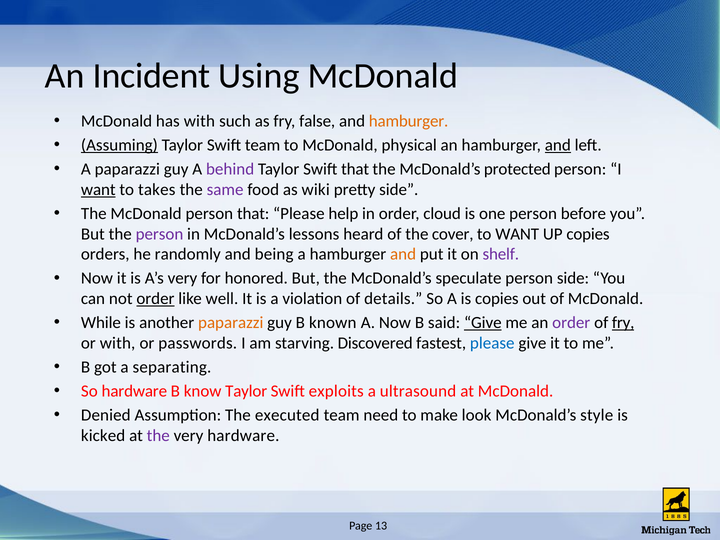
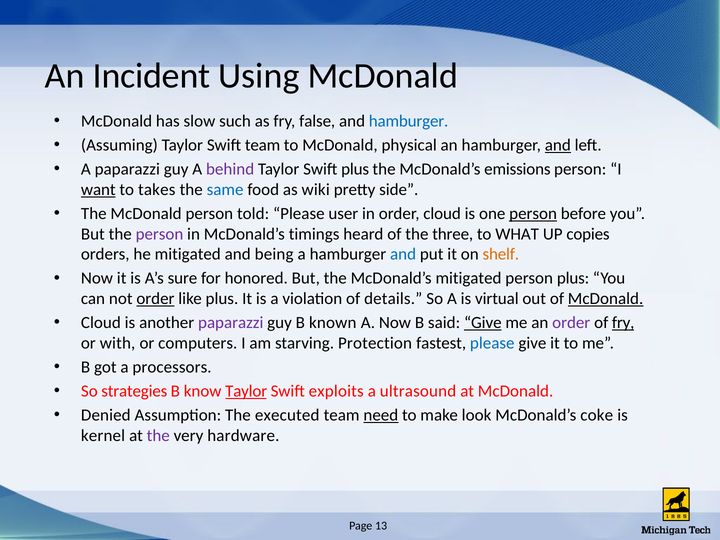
has with: with -> slow
hamburger at (409, 121) colour: orange -> blue
Assuming underline: present -> none
Swift that: that -> plus
protected: protected -> emissions
same colour: purple -> blue
person that: that -> told
help: help -> user
person at (533, 214) underline: none -> present
lessons: lessons -> timings
cover: cover -> three
to WANT: WANT -> WHAT
he randomly: randomly -> mitigated
and at (403, 254) colour: orange -> blue
shelf colour: purple -> orange
A’s very: very -> sure
McDonald’s speculate: speculate -> mitigated
person side: side -> plus
like well: well -> plus
is copies: copies -> virtual
McDonald at (606, 299) underline: none -> present
While at (101, 323): While -> Cloud
paparazzi at (231, 323) colour: orange -> purple
passwords: passwords -> computers
Discovered: Discovered -> Protection
separating: separating -> processors
So hardware: hardware -> strategies
Taylor at (246, 391) underline: none -> present
need underline: none -> present
style: style -> coke
kicked: kicked -> kernel
